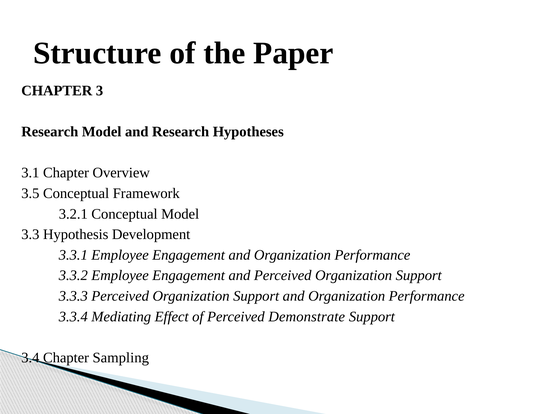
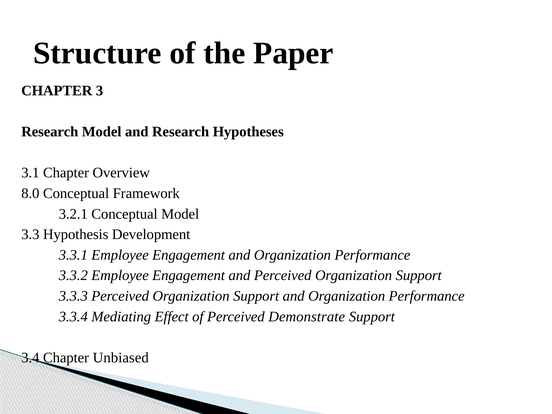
3.5: 3.5 -> 8.0
Sampling: Sampling -> Unbiased
